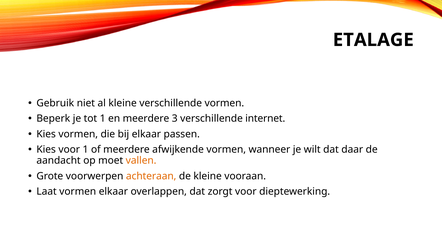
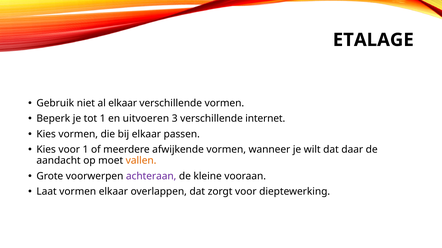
al kleine: kleine -> elkaar
en meerdere: meerdere -> uitvoeren
achteraan colour: orange -> purple
